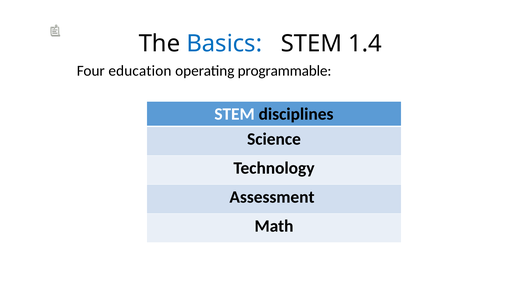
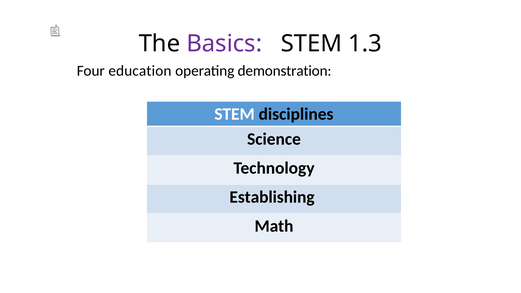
Basics colour: blue -> purple
1.4: 1.4 -> 1.3
programmable: programmable -> demonstration
Assessment: Assessment -> Establishing
